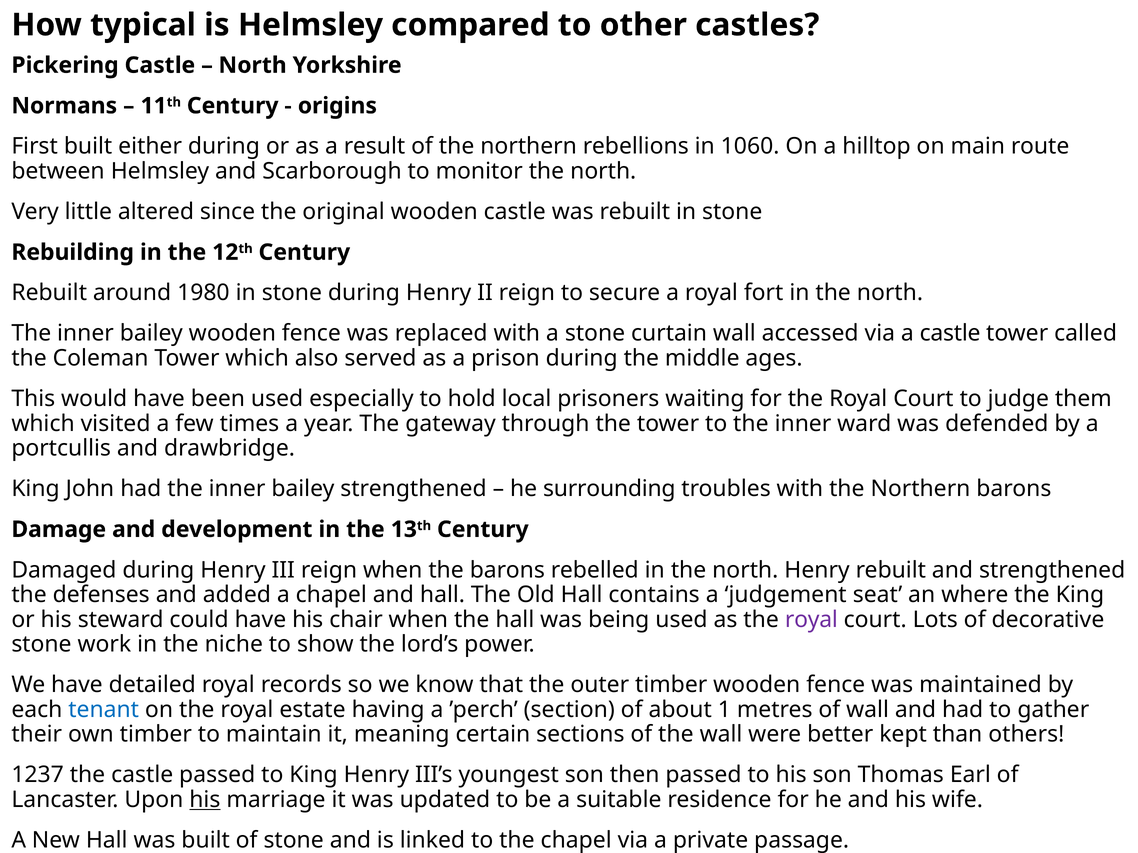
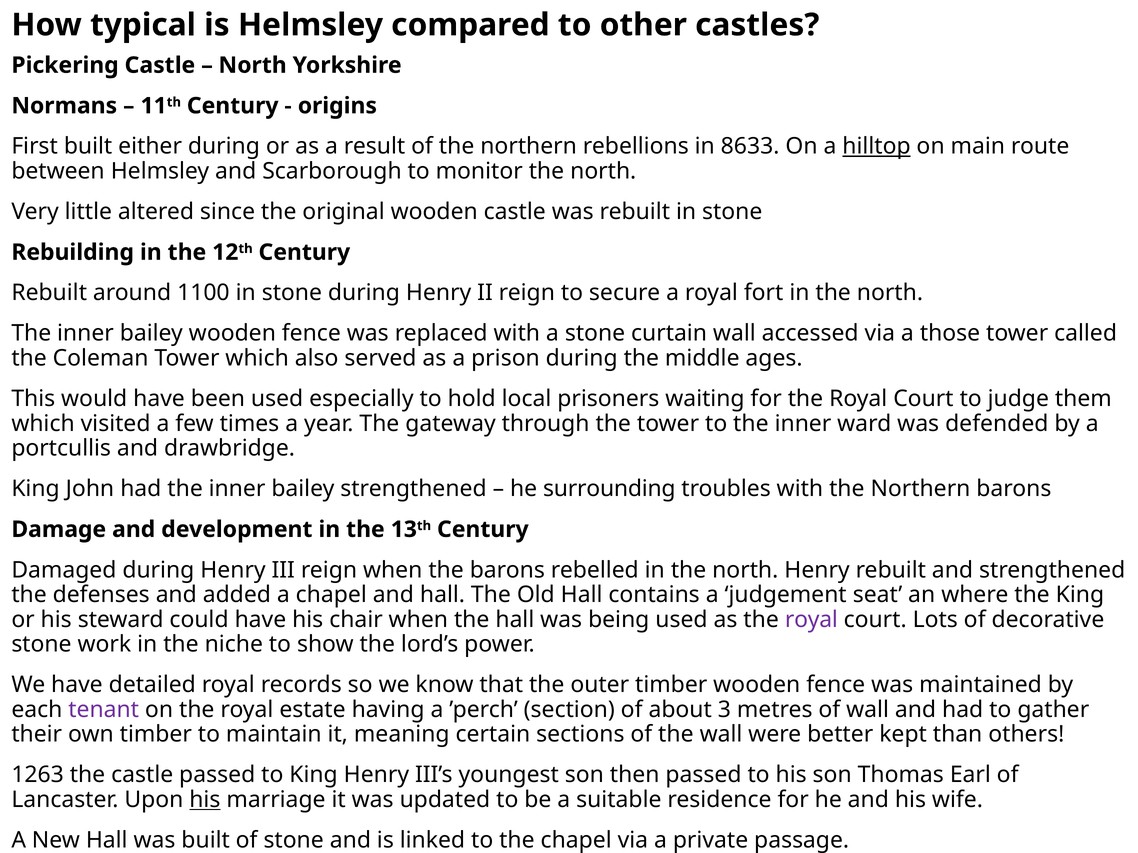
1060: 1060 -> 8633
hilltop underline: none -> present
1980: 1980 -> 1100
a castle: castle -> those
tenant colour: blue -> purple
1: 1 -> 3
1237: 1237 -> 1263
